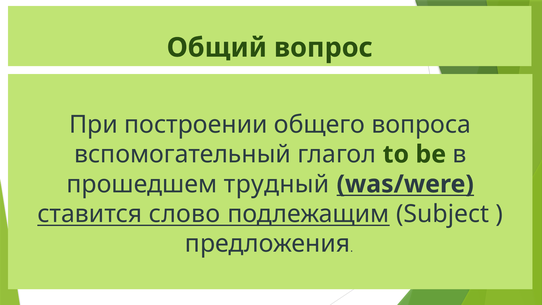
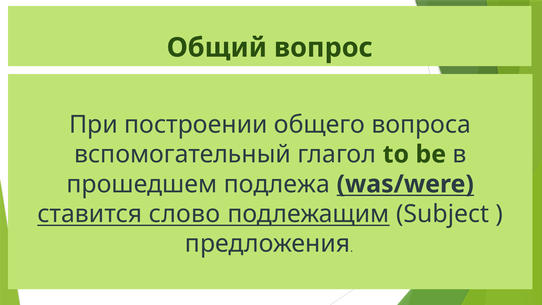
трудный: трудный -> подлежа
